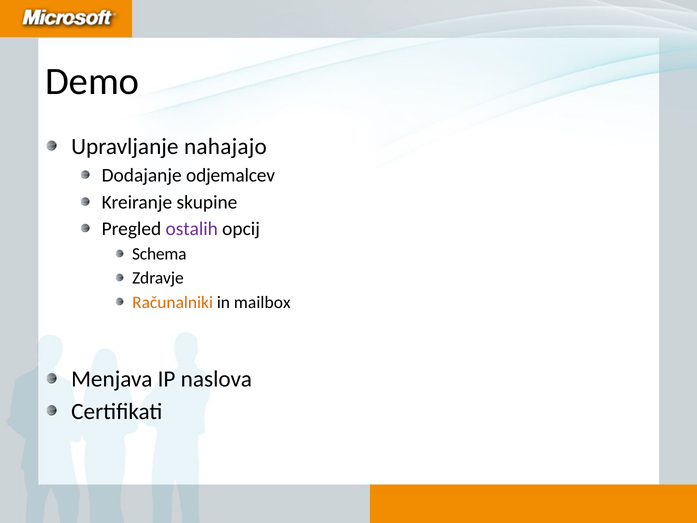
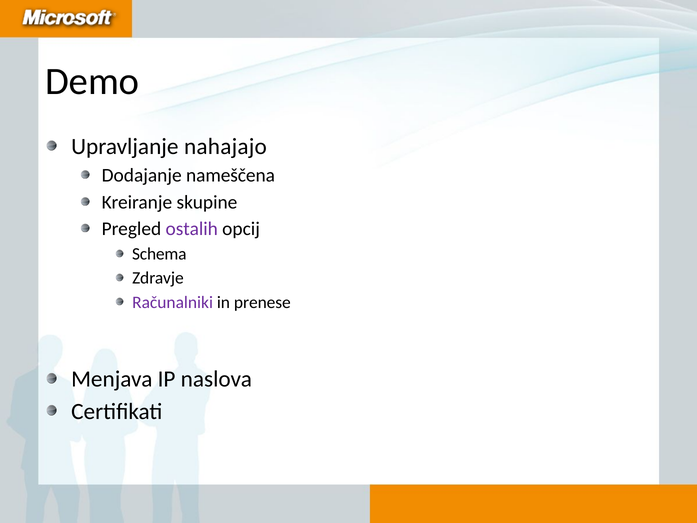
odjemalcev: odjemalcev -> nameščena
Računalniki colour: orange -> purple
mailbox: mailbox -> prenese
